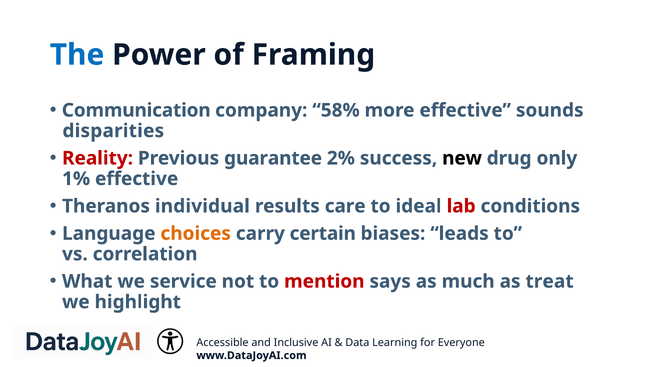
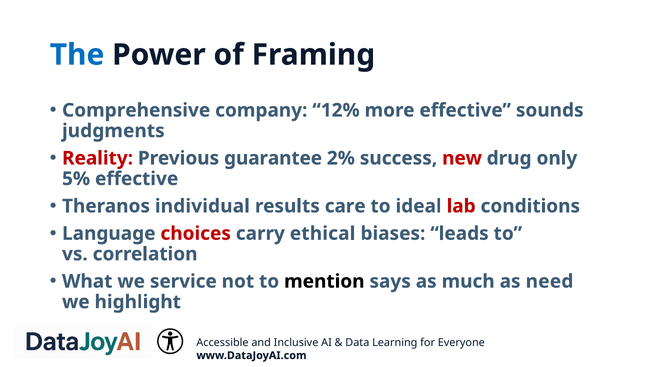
Communication: Communication -> Comprehensive
58%: 58% -> 12%
disparities: disparities -> judgments
new colour: black -> red
1%: 1% -> 5%
choices colour: orange -> red
certain: certain -> ethical
mention colour: red -> black
treat: treat -> need
